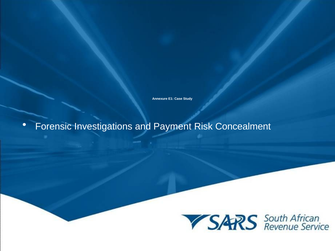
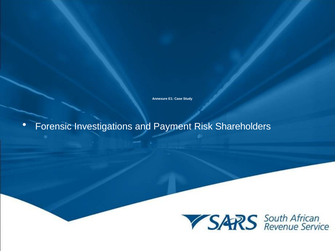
Concealment: Concealment -> Shareholders
